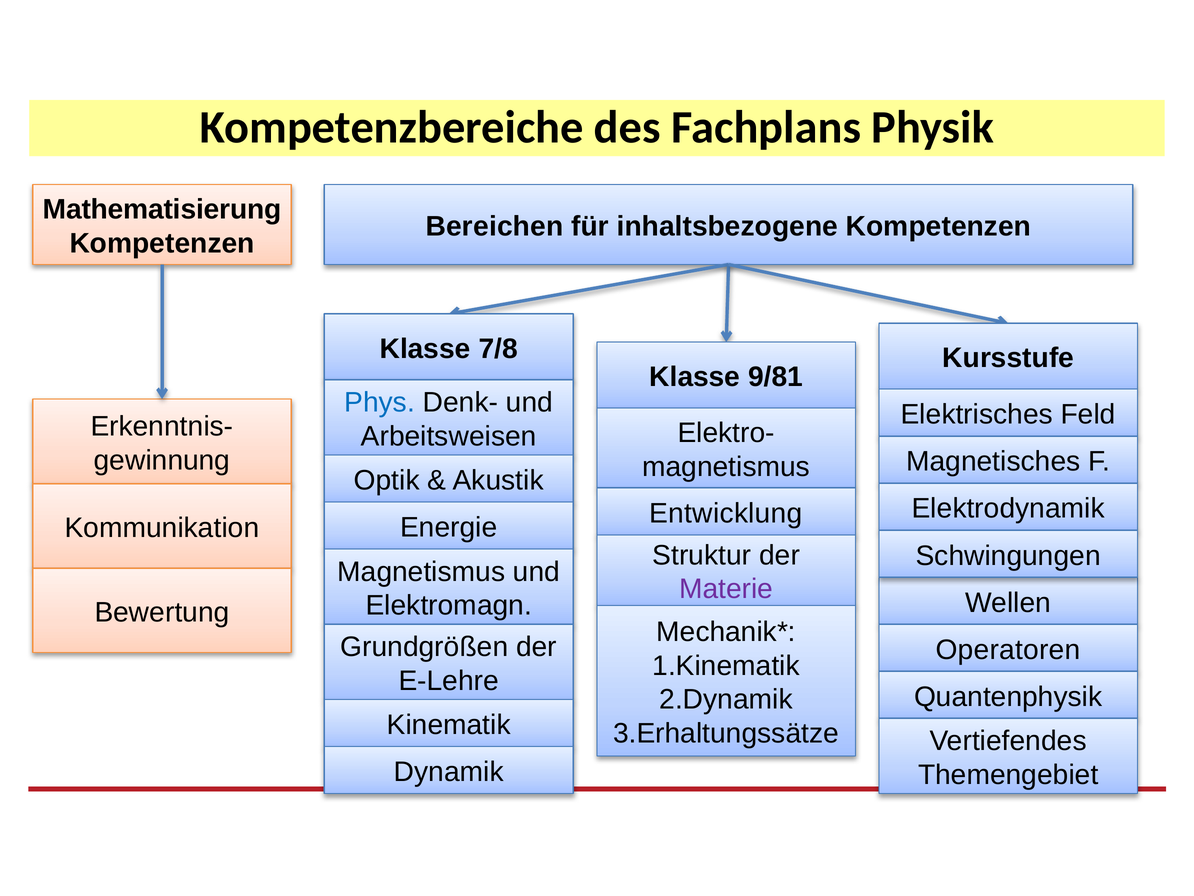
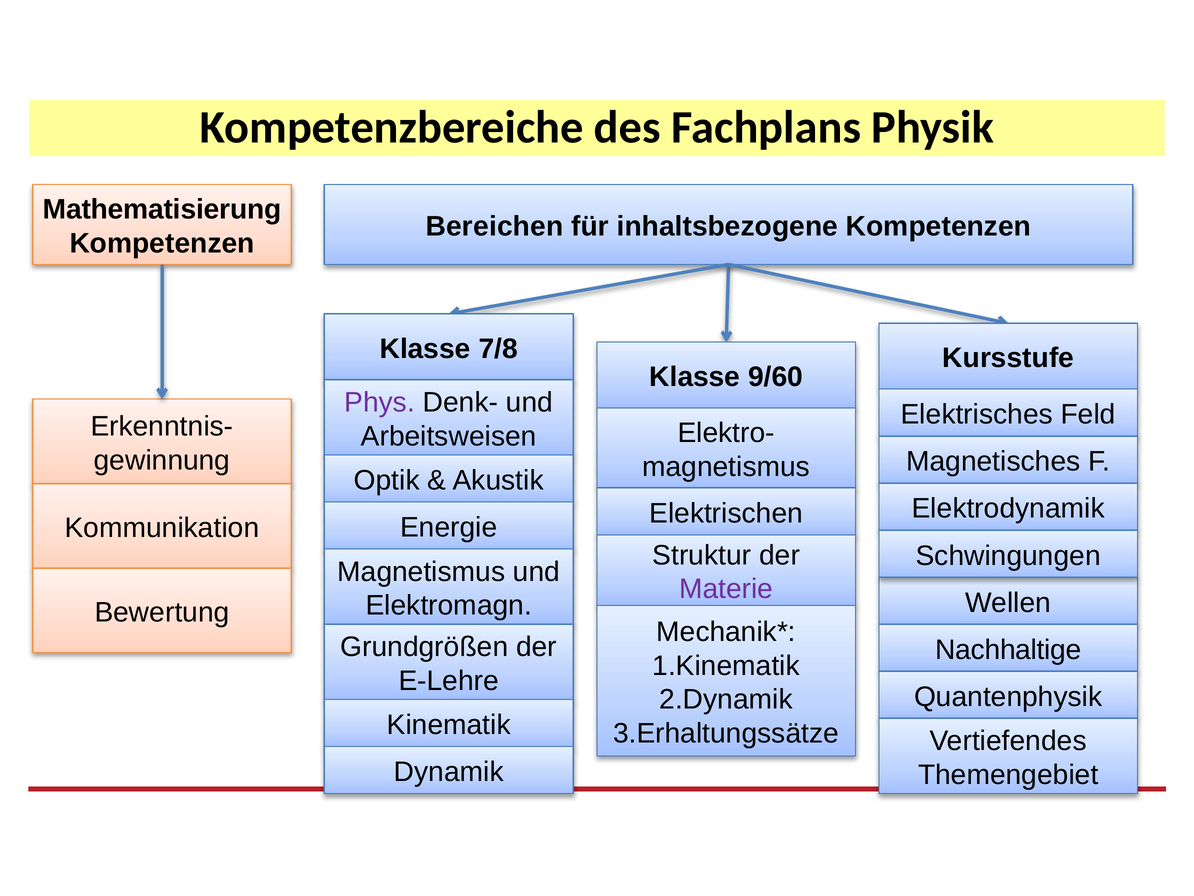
9/81: 9/81 -> 9/60
Phys colour: blue -> purple
Entwicklung: Entwicklung -> Elektrischen
Operatoren: Operatoren -> Nachhaltige
